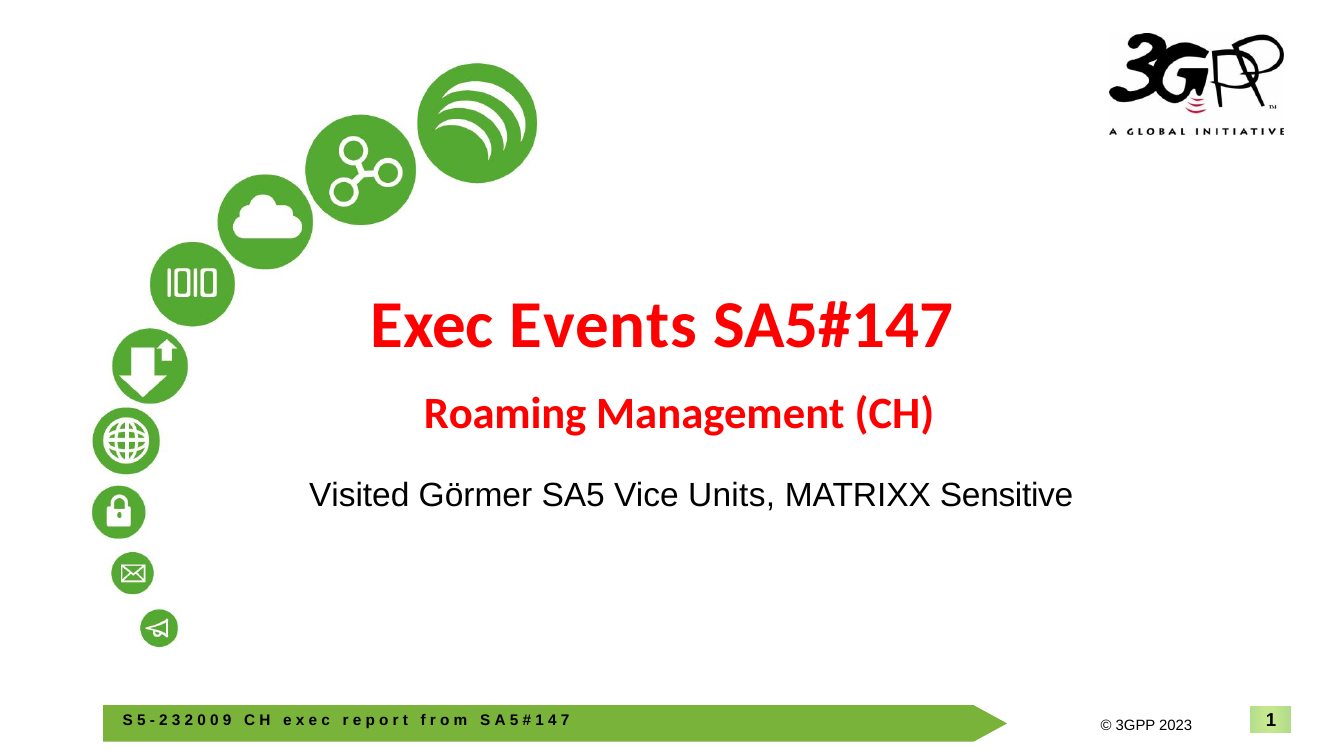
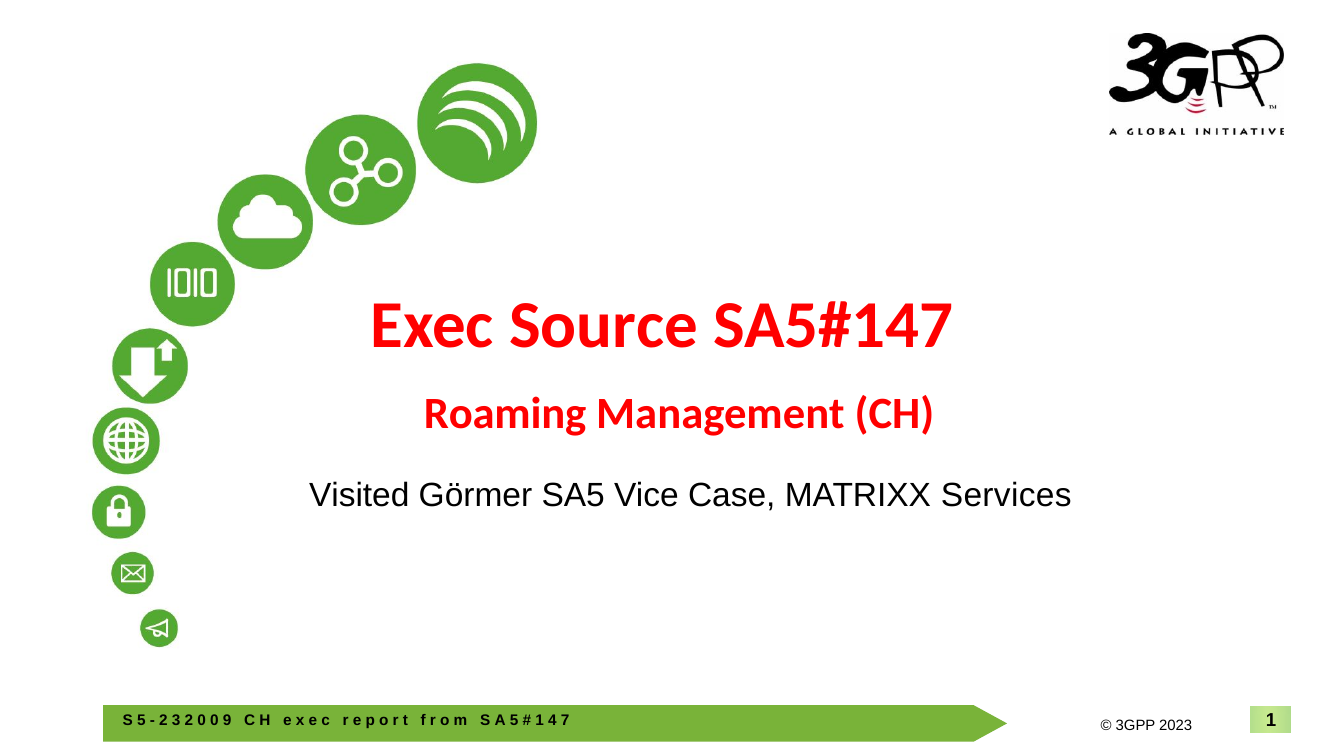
Events: Events -> Source
Units: Units -> Case
Sensitive: Sensitive -> Services
